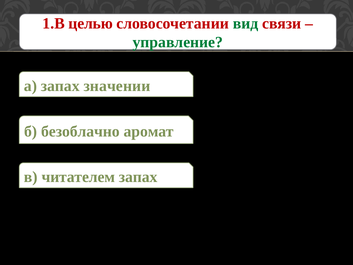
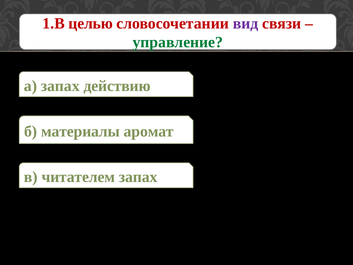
вид colour: green -> purple
значении: значении -> действию
безоблачно: безоблачно -> материалы
